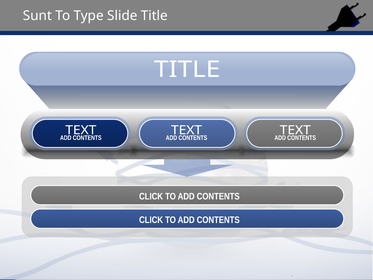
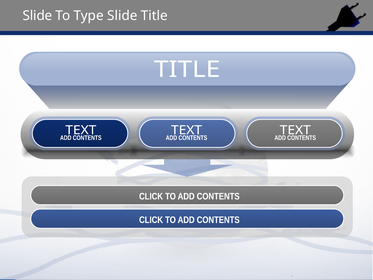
Sunt at (37, 16): Sunt -> Slide
